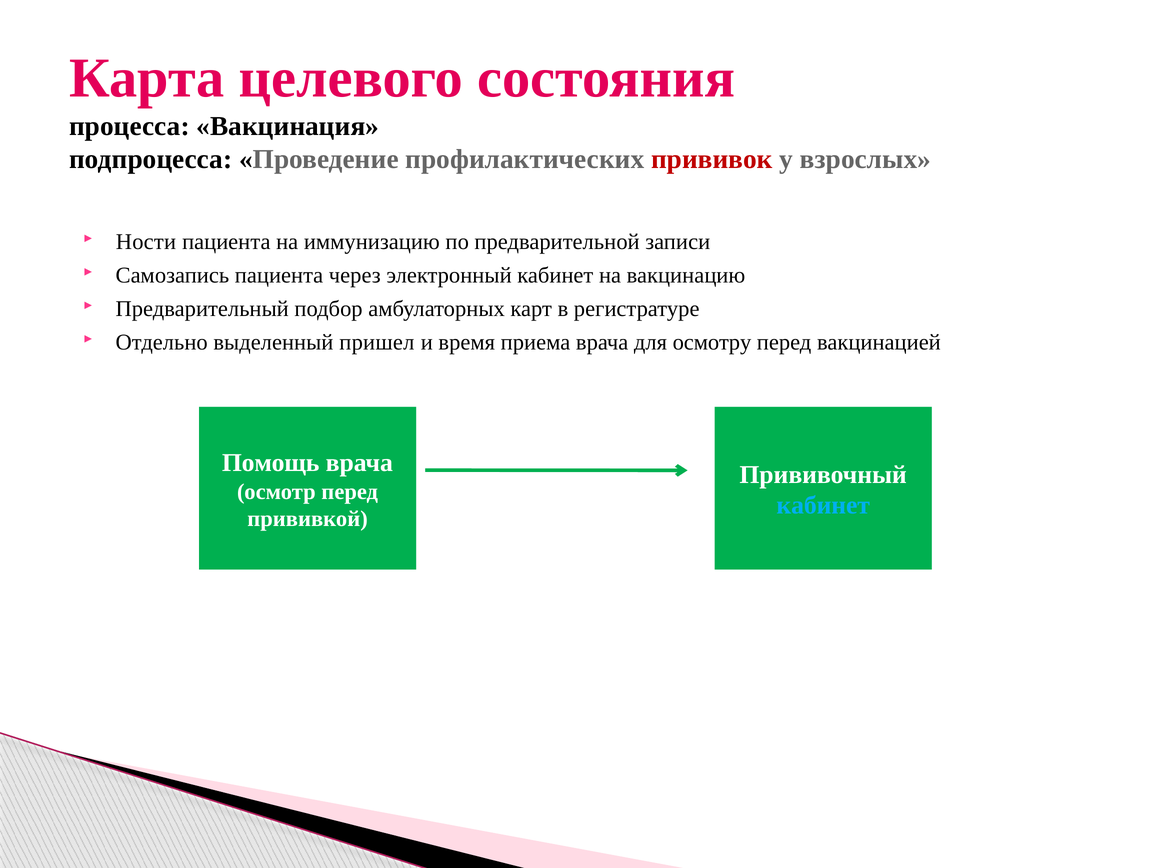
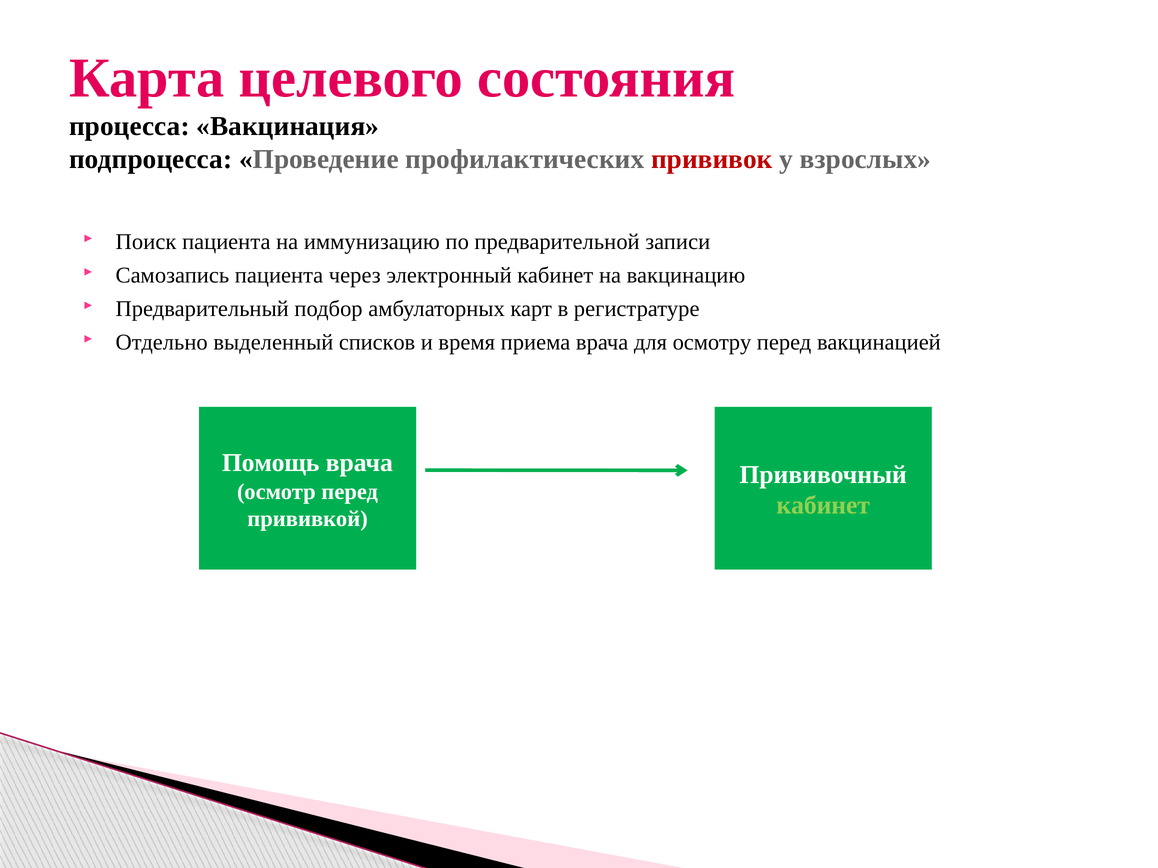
Ности: Ности -> Поиск
пришел: пришел -> списков
кабинет at (823, 506) colour: light blue -> light green
